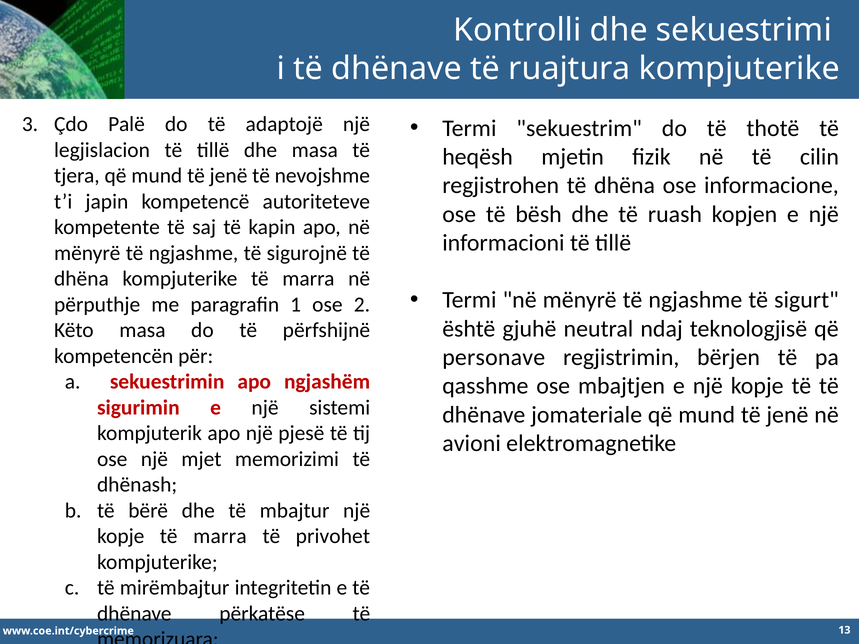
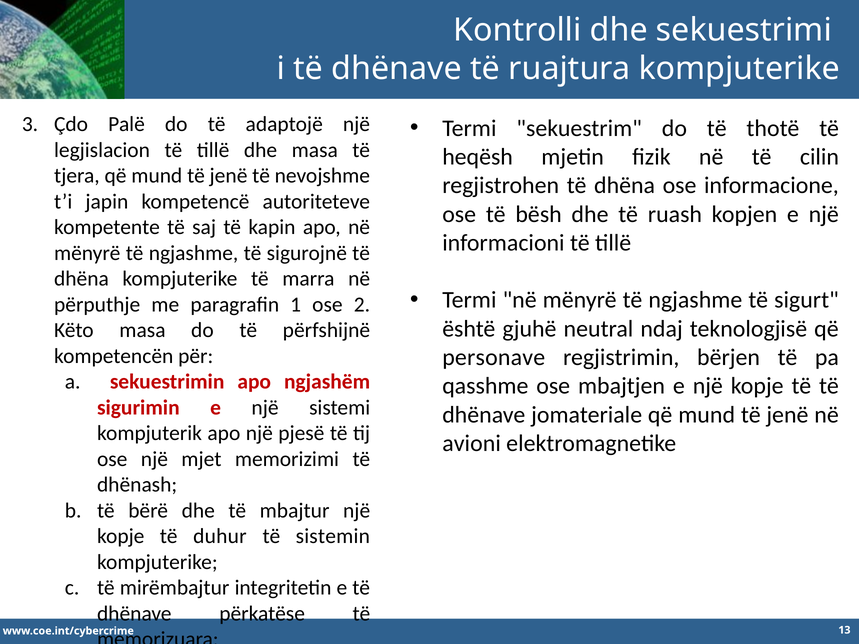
kopje të marra: marra -> duhur
privohet: privohet -> sistemin
